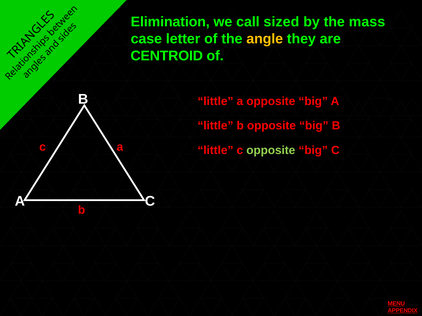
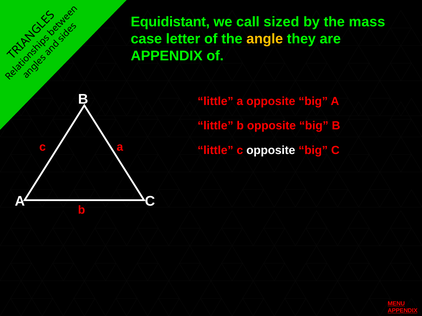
Elimination: Elimination -> Equidistant
CENTROID at (167, 56): CENTROID -> APPENDIX
opposite at (271, 151) colour: light green -> white
